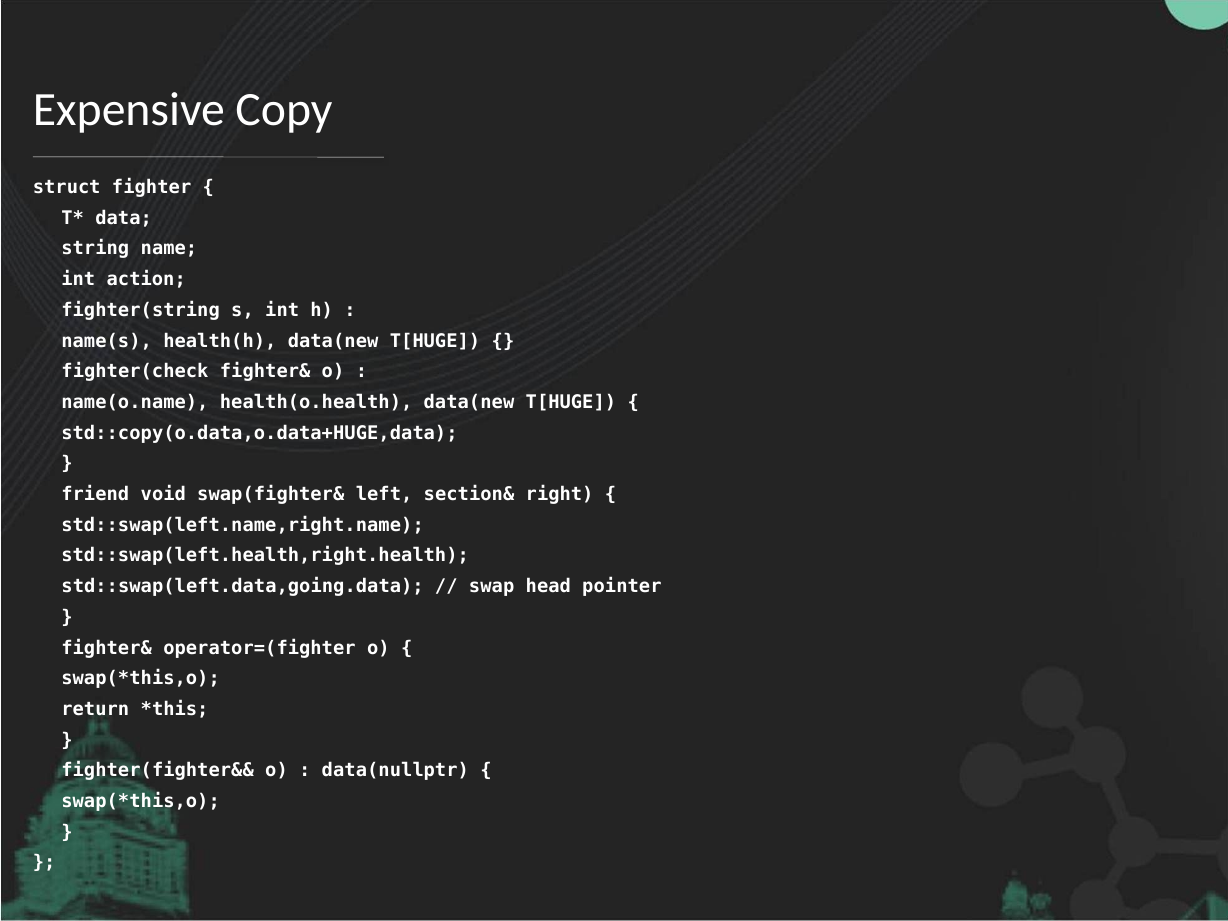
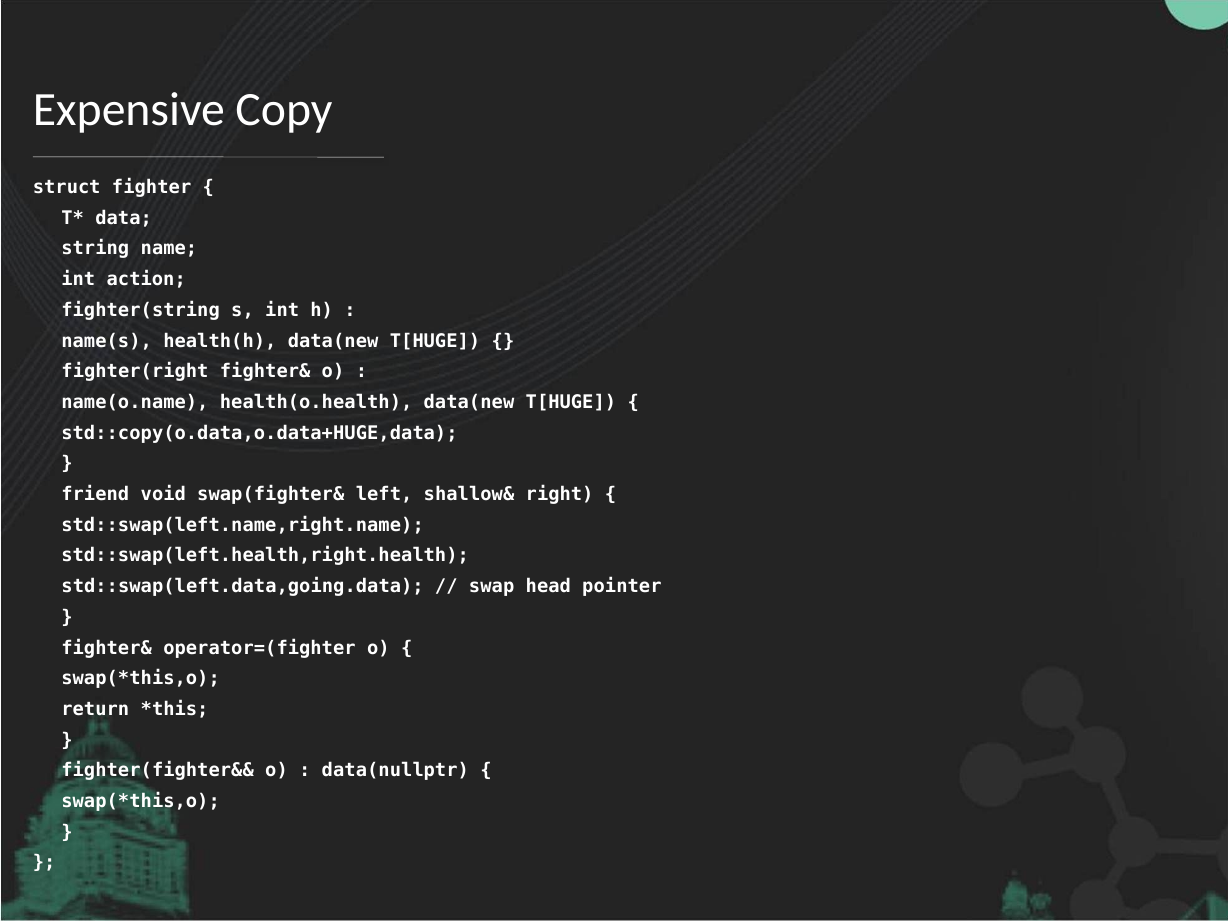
fighter(check: fighter(check -> fighter(right
section&: section& -> shallow&
